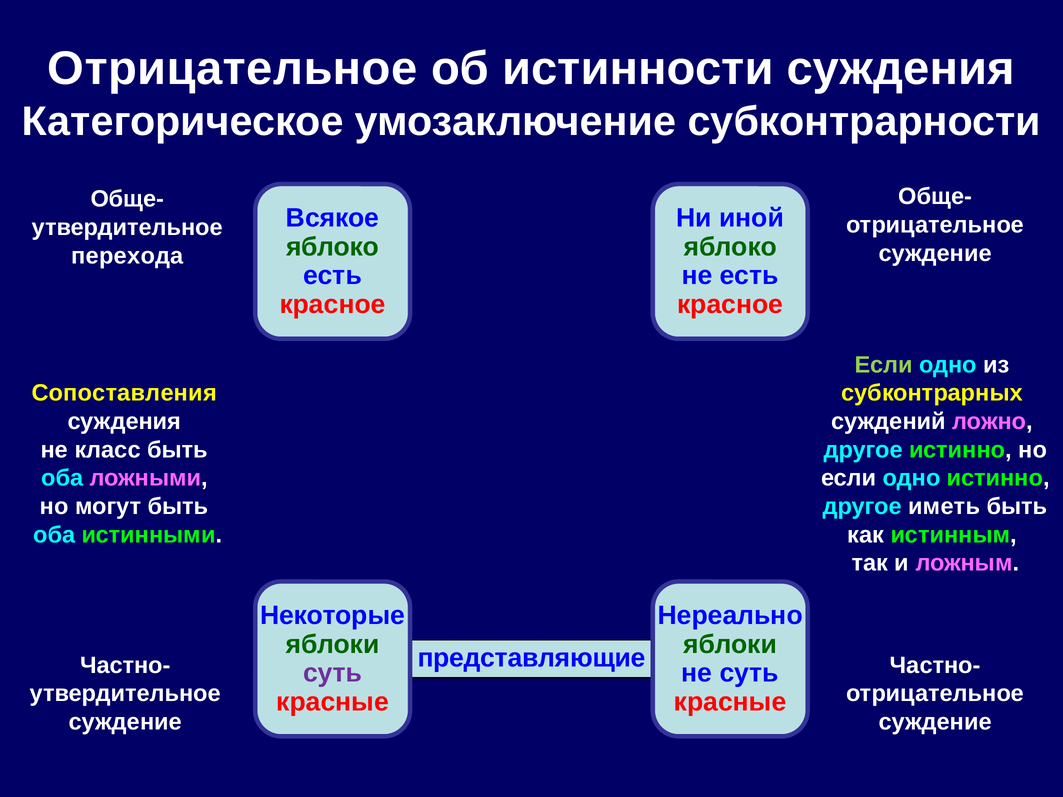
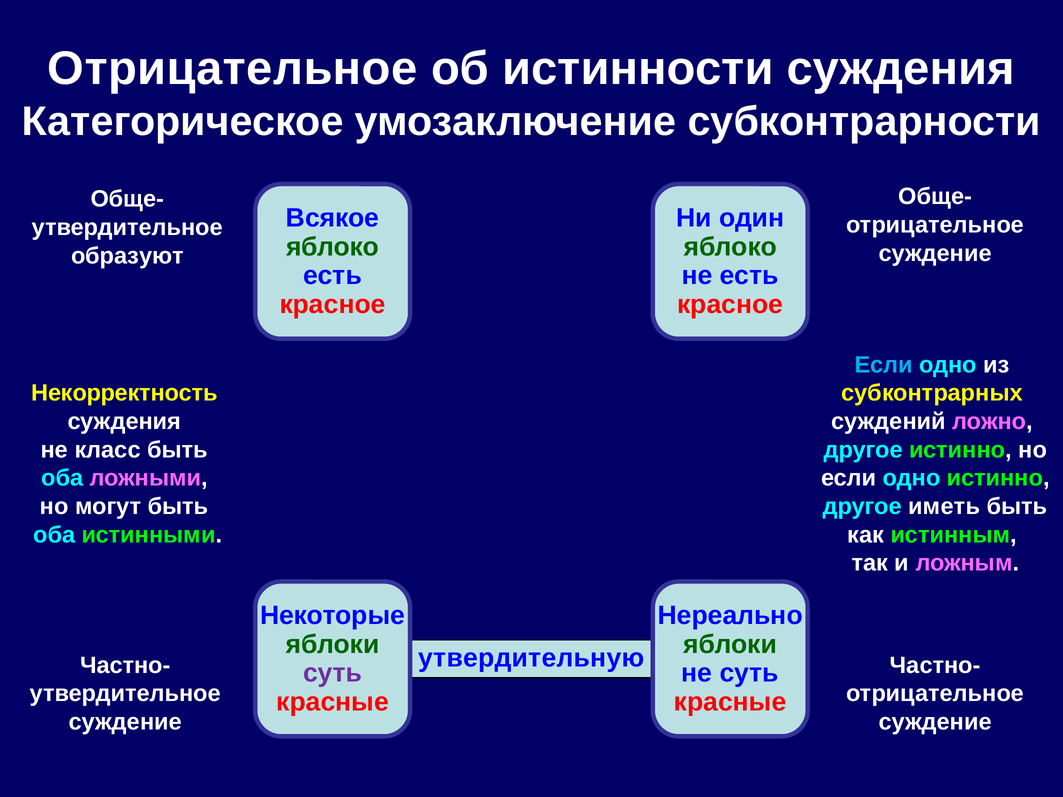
иной: иной -> один
перехода: перехода -> образуют
Если at (884, 365) colour: light green -> light blue
Сопоставления: Сопоставления -> Некорректность
представляющие: представляющие -> утвердительную
